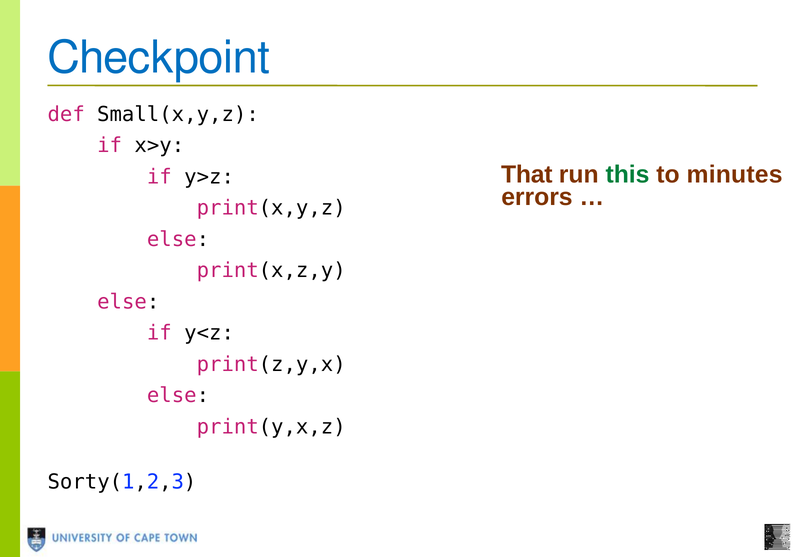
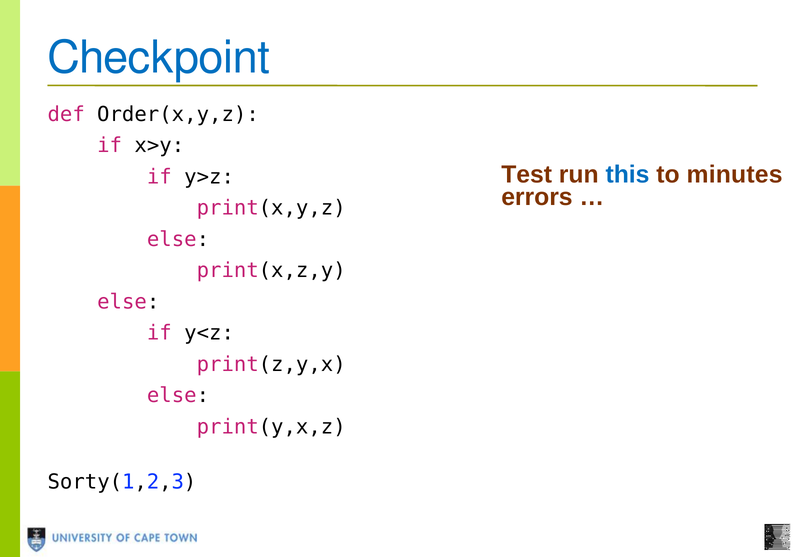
Small(x,y,z: Small(x,y,z -> Order(x,y,z
That: That -> Test
this colour: green -> blue
